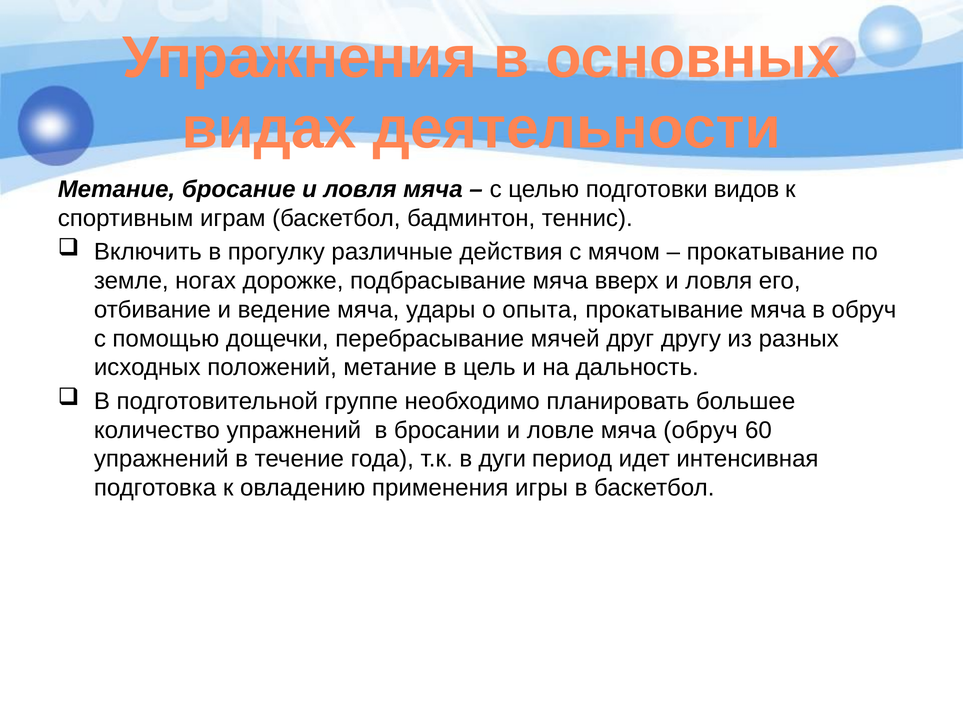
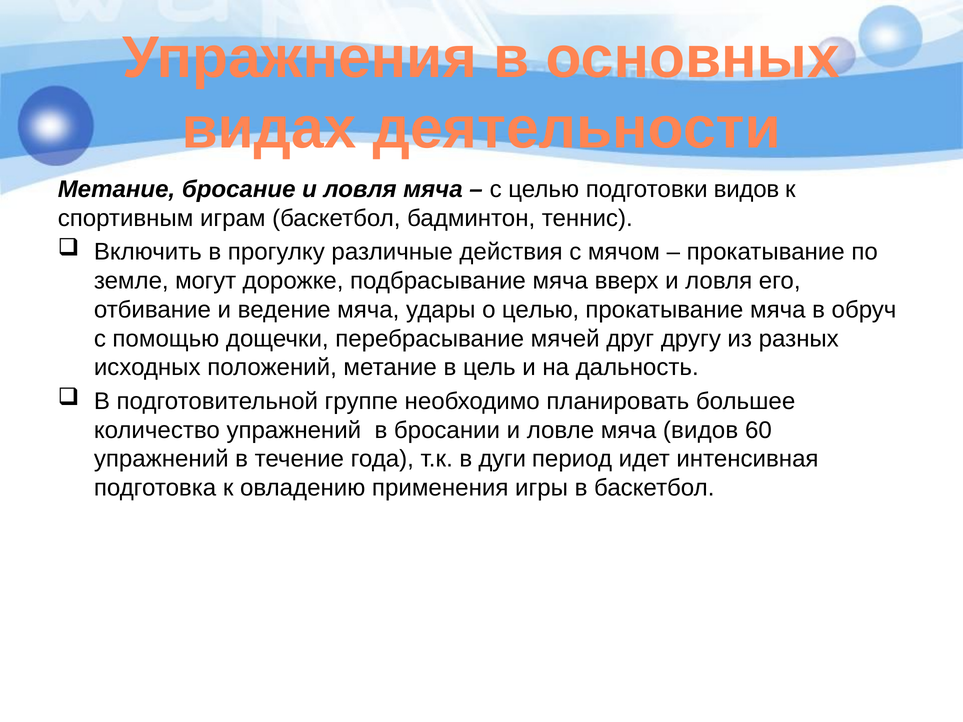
ногах: ногах -> могут
о опыта: опыта -> целью
мяча обруч: обруч -> видов
